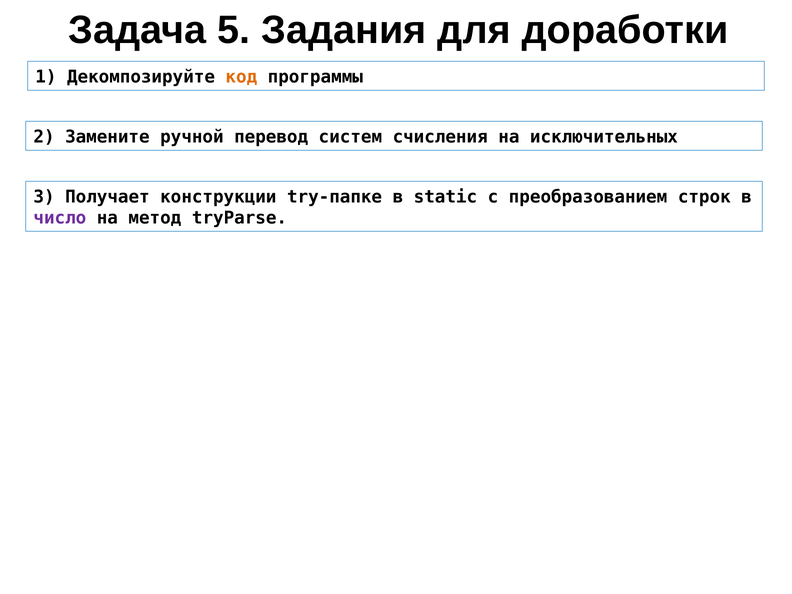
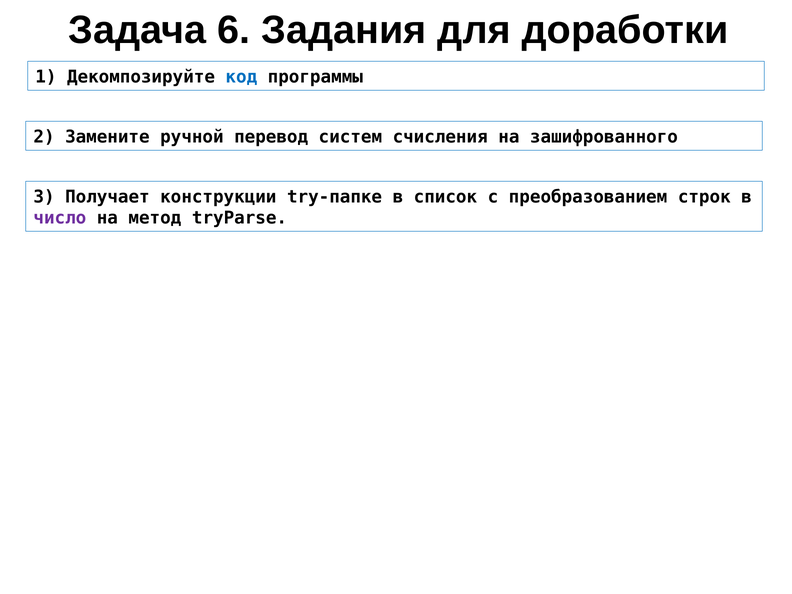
5: 5 -> 6
код colour: orange -> blue
исключительных: исключительных -> зашифрованного
static: static -> список
